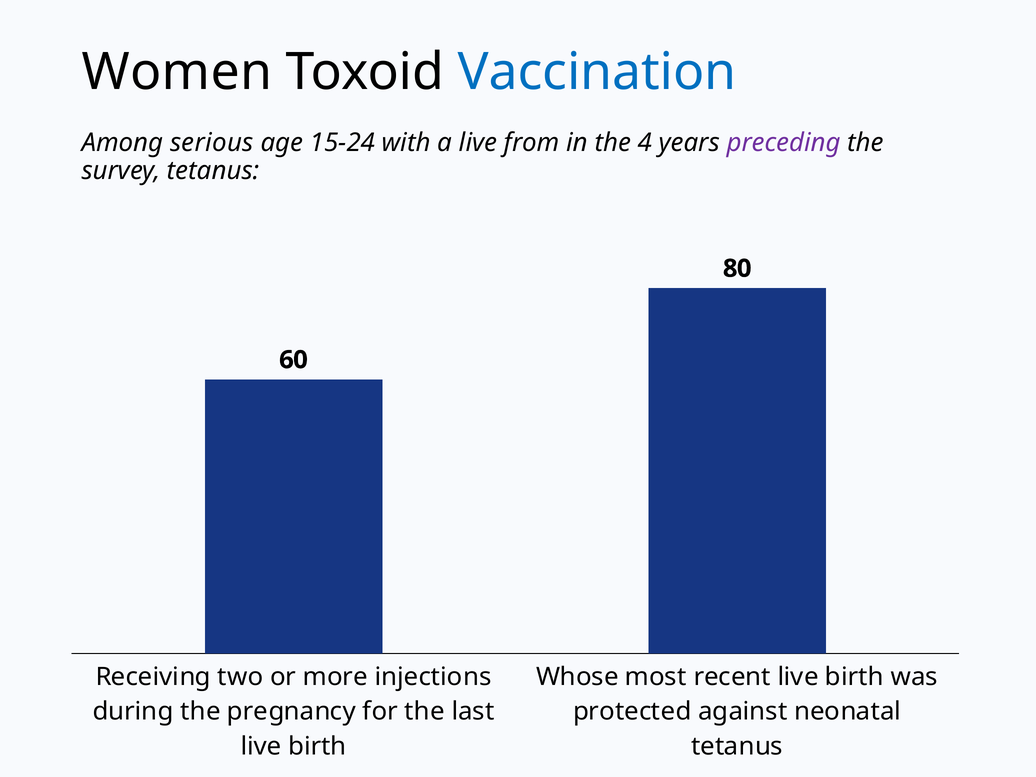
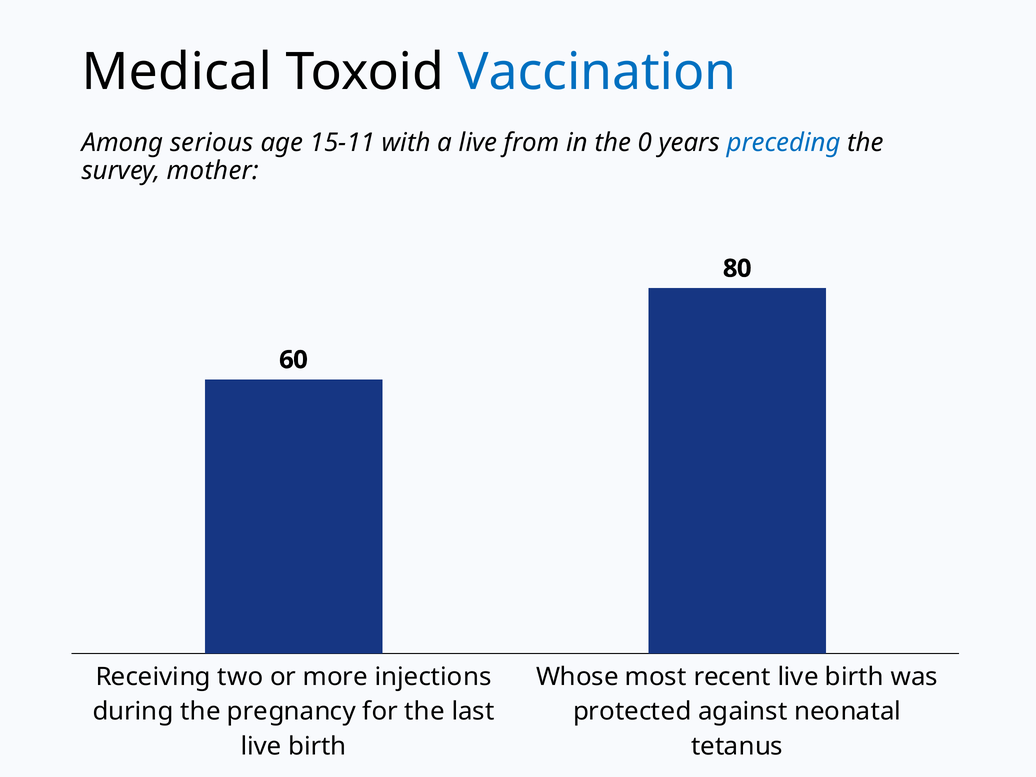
Women: Women -> Medical
15-24: 15-24 -> 15-11
4: 4 -> 0
preceding colour: purple -> blue
survey tetanus: tetanus -> mother
